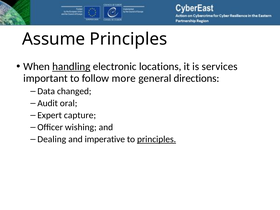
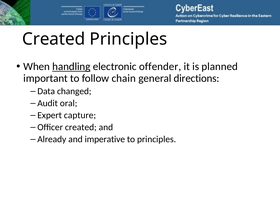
Assume at (54, 39): Assume -> Created
locations: locations -> offender
services: services -> planned
more: more -> chain
Officer wishing: wishing -> created
Dealing: Dealing -> Already
principles at (157, 139) underline: present -> none
